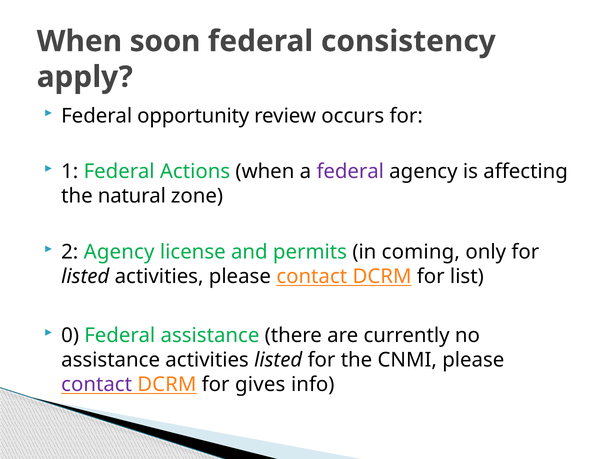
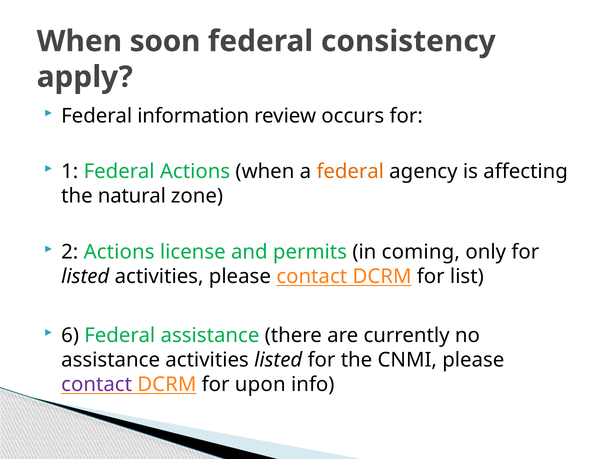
opportunity: opportunity -> information
federal at (350, 172) colour: purple -> orange
2 Agency: Agency -> Actions
0: 0 -> 6
gives: gives -> upon
